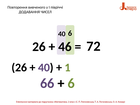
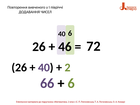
1: 1 -> 2
